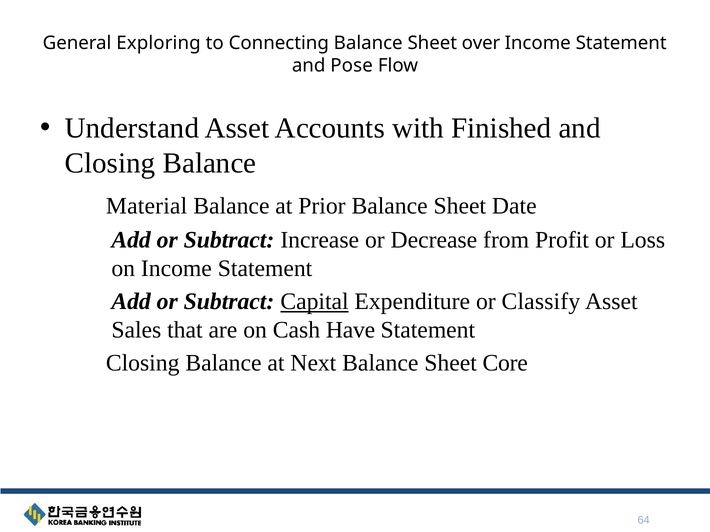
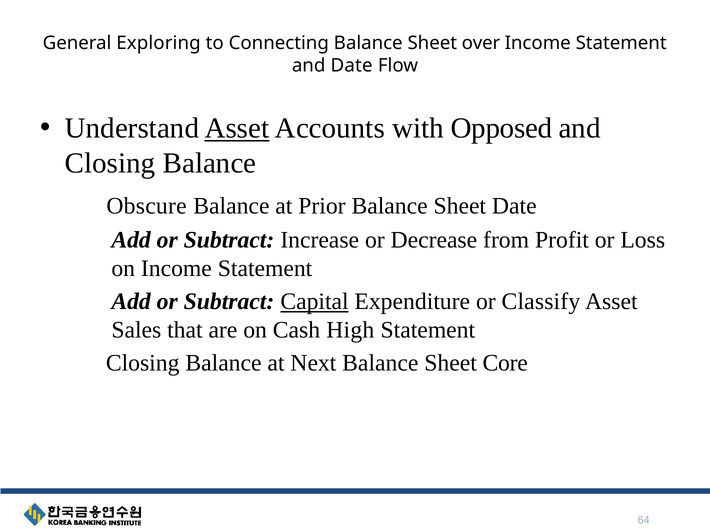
and Pose: Pose -> Date
Asset at (237, 128) underline: none -> present
Finished: Finished -> Opposed
Material: Material -> Obscure
Have: Have -> High
